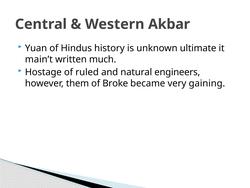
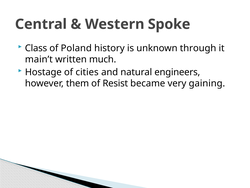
Akbar: Akbar -> Spoke
Yuan: Yuan -> Class
Hindus: Hindus -> Poland
ultimate: ultimate -> through
ruled: ruled -> cities
Broke: Broke -> Resist
